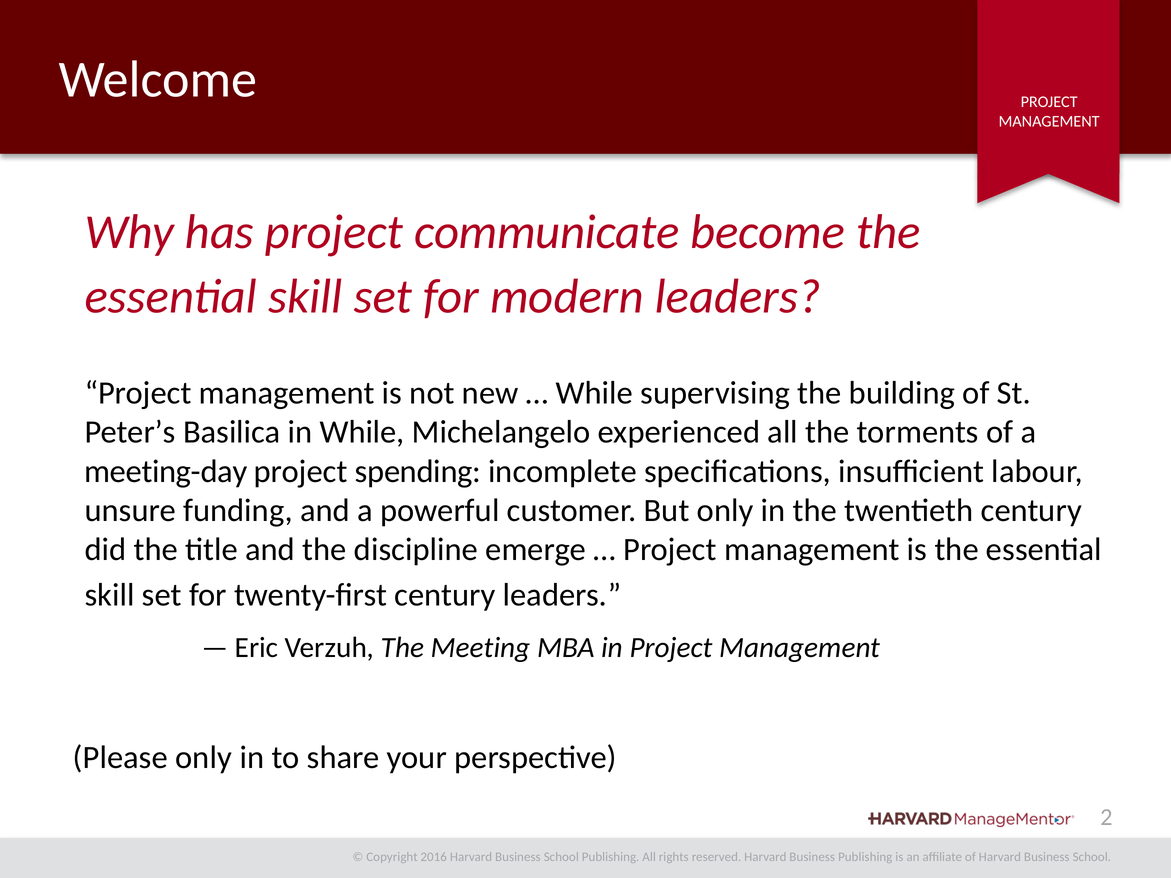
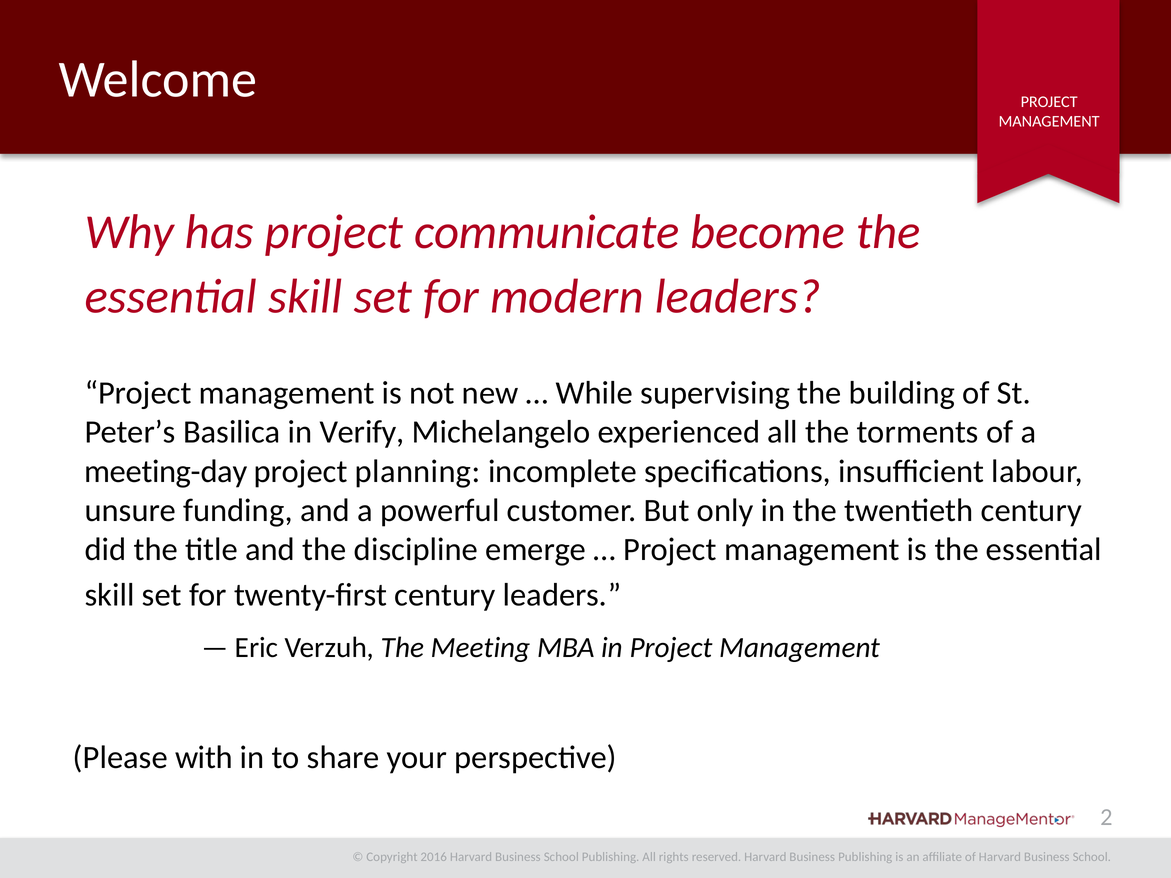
in While: While -> Verify
spending: spending -> planning
Please only: only -> with
